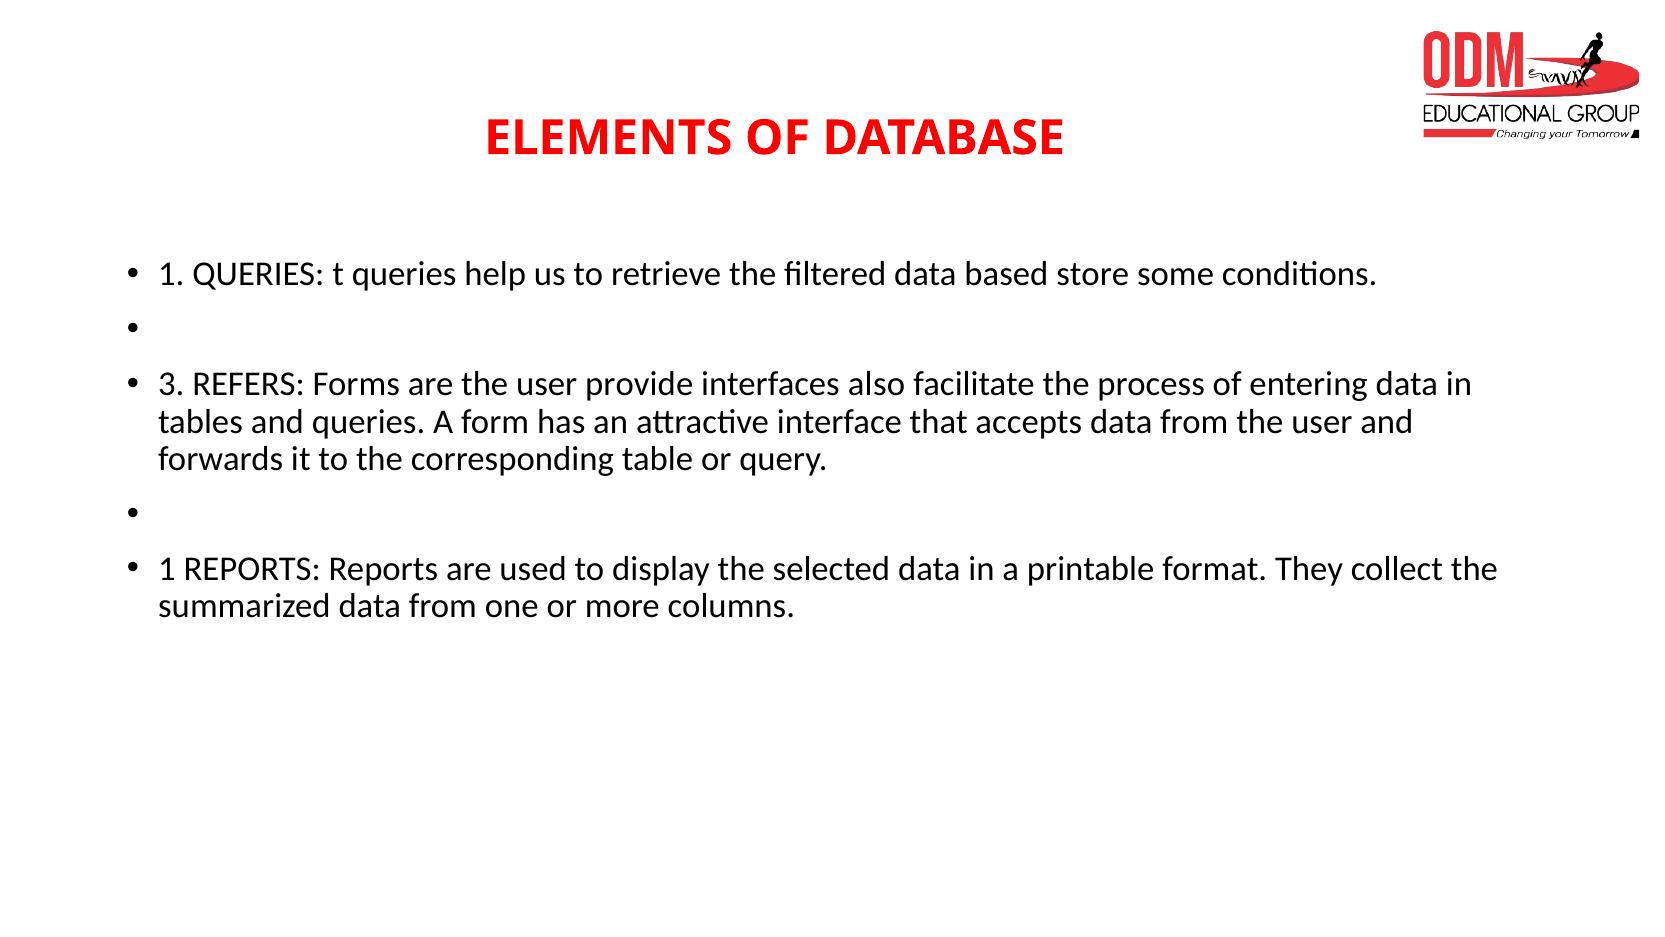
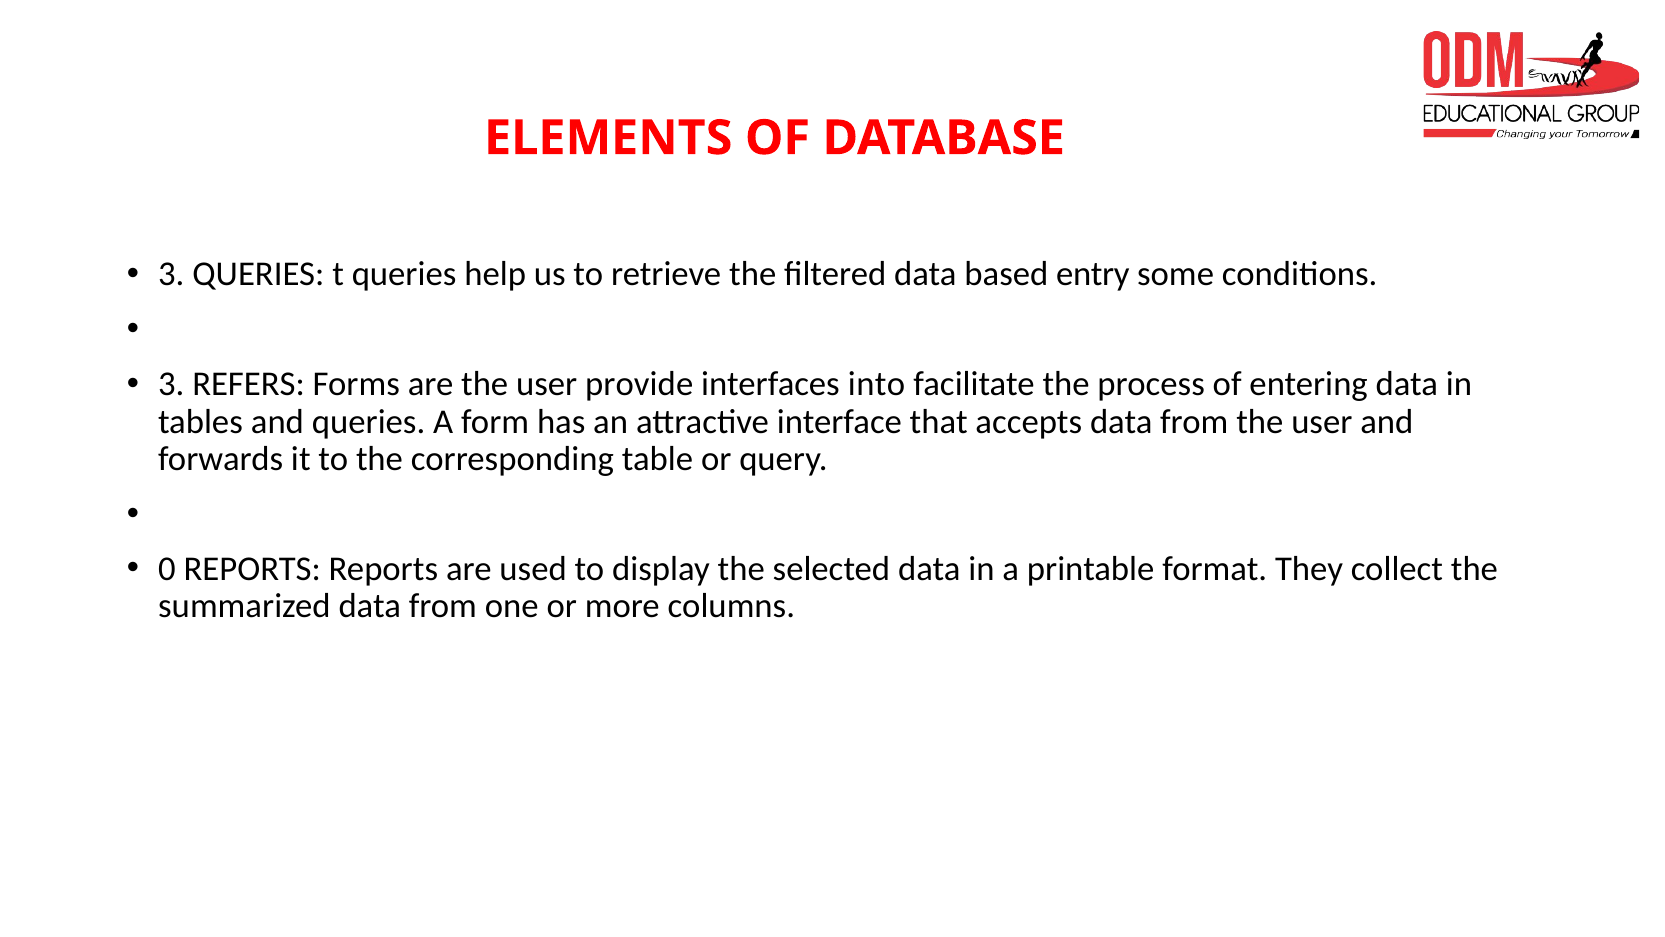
1 at (171, 274): 1 -> 3
store: store -> entry
also: also -> into
1 at (167, 569): 1 -> 0
